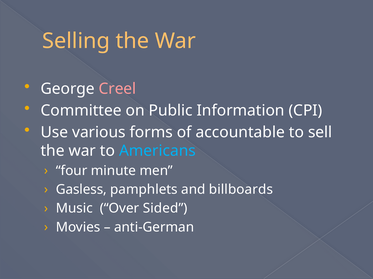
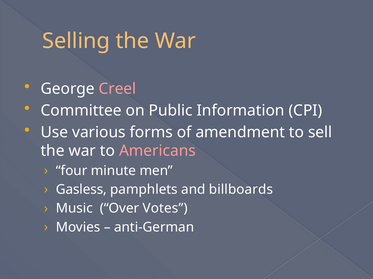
accountable: accountable -> amendment
Americans colour: light blue -> pink
Sided: Sided -> Votes
